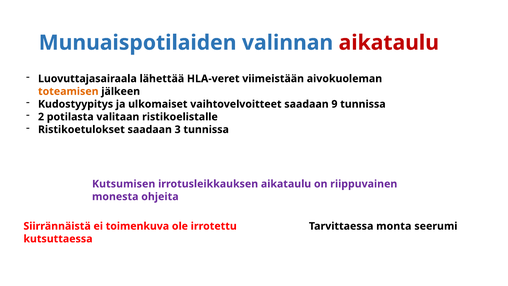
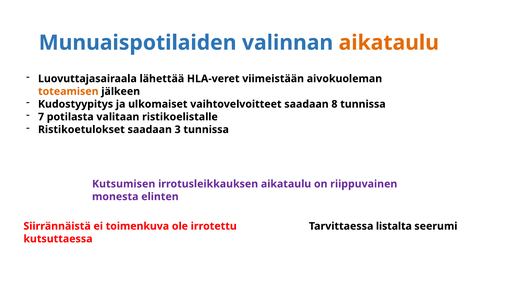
aikataulu at (389, 43) colour: red -> orange
9: 9 -> 8
2: 2 -> 7
ohjeita: ohjeita -> elinten
monta: monta -> listalta
